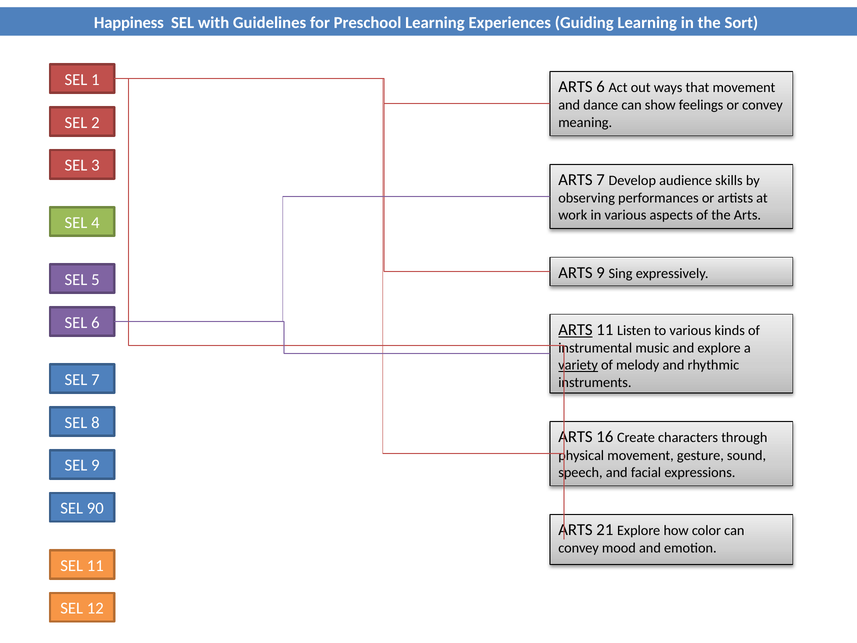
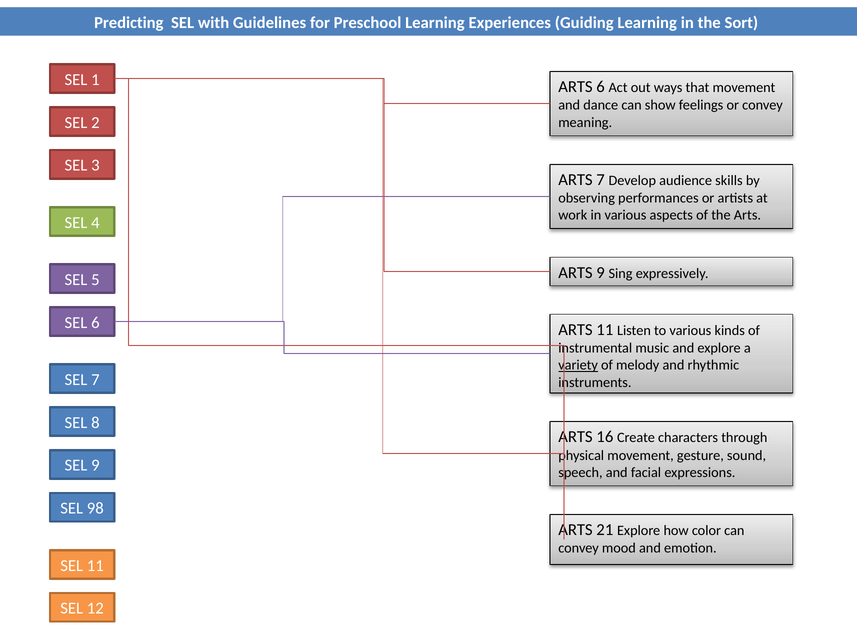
Happiness: Happiness -> Predicting
ARTS at (575, 330) underline: present -> none
90: 90 -> 98
